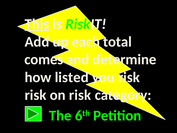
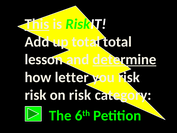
up each: each -> total
comes: comes -> lesson
determine underline: none -> present
listed: listed -> letter
